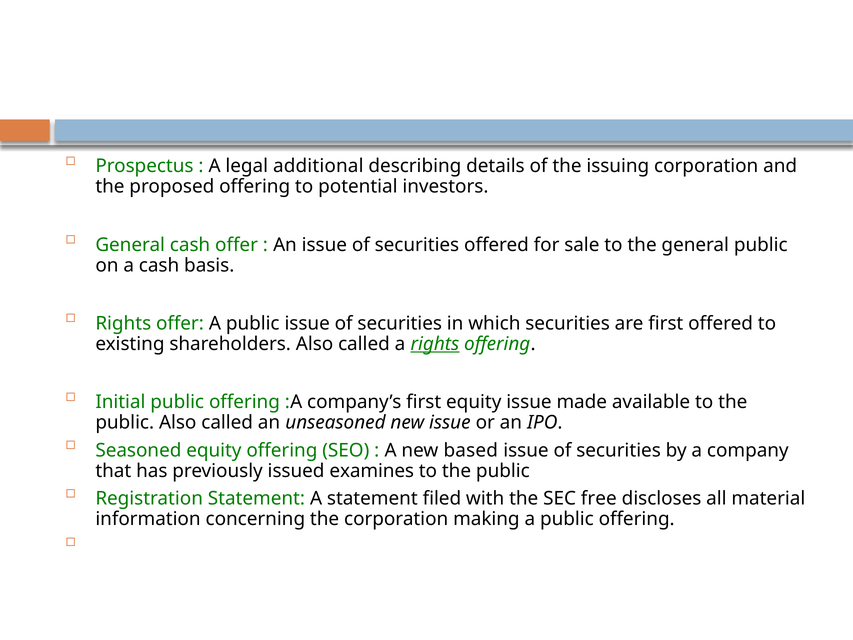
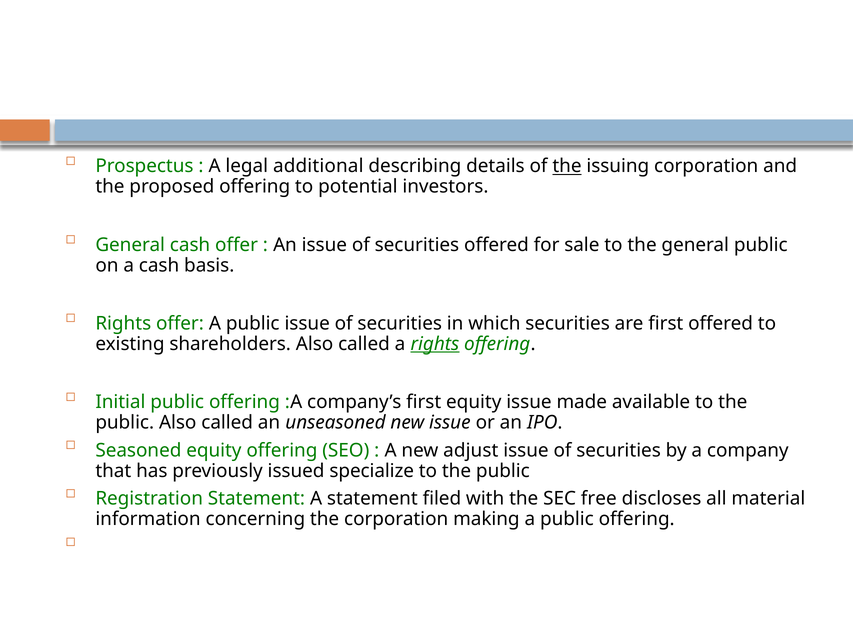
the at (567, 166) underline: none -> present
based: based -> adjust
examines: examines -> specialize
